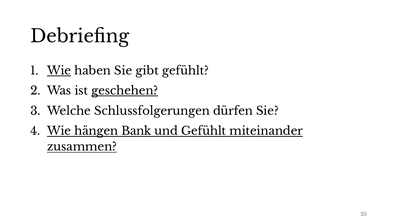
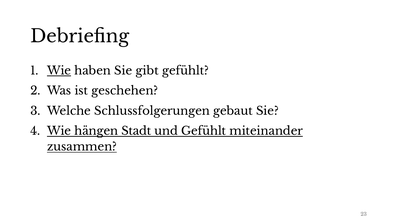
geschehen underline: present -> none
dürfen: dürfen -> gebaut
Bank: Bank -> Stadt
